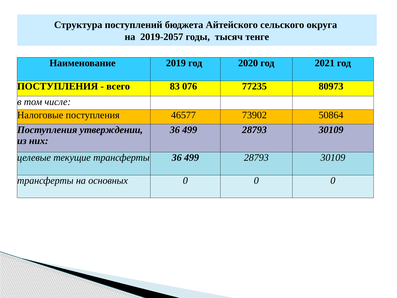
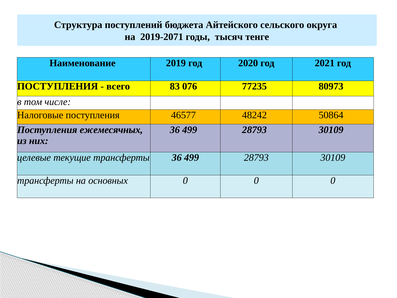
2019-2057: 2019-2057 -> 2019-2071
73902: 73902 -> 48242
утверждении: утверждении -> ежемесячных
